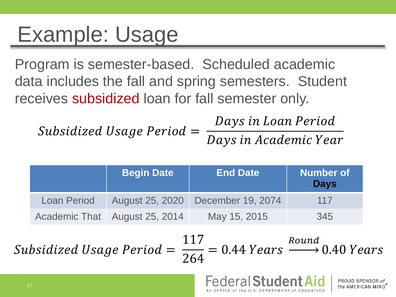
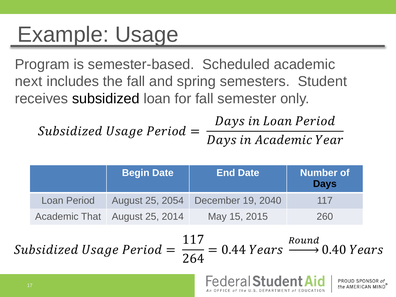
data: data -> next
subsidized colour: red -> black
2020: 2020 -> 2054
2074: 2074 -> 2040
345: 345 -> 260
